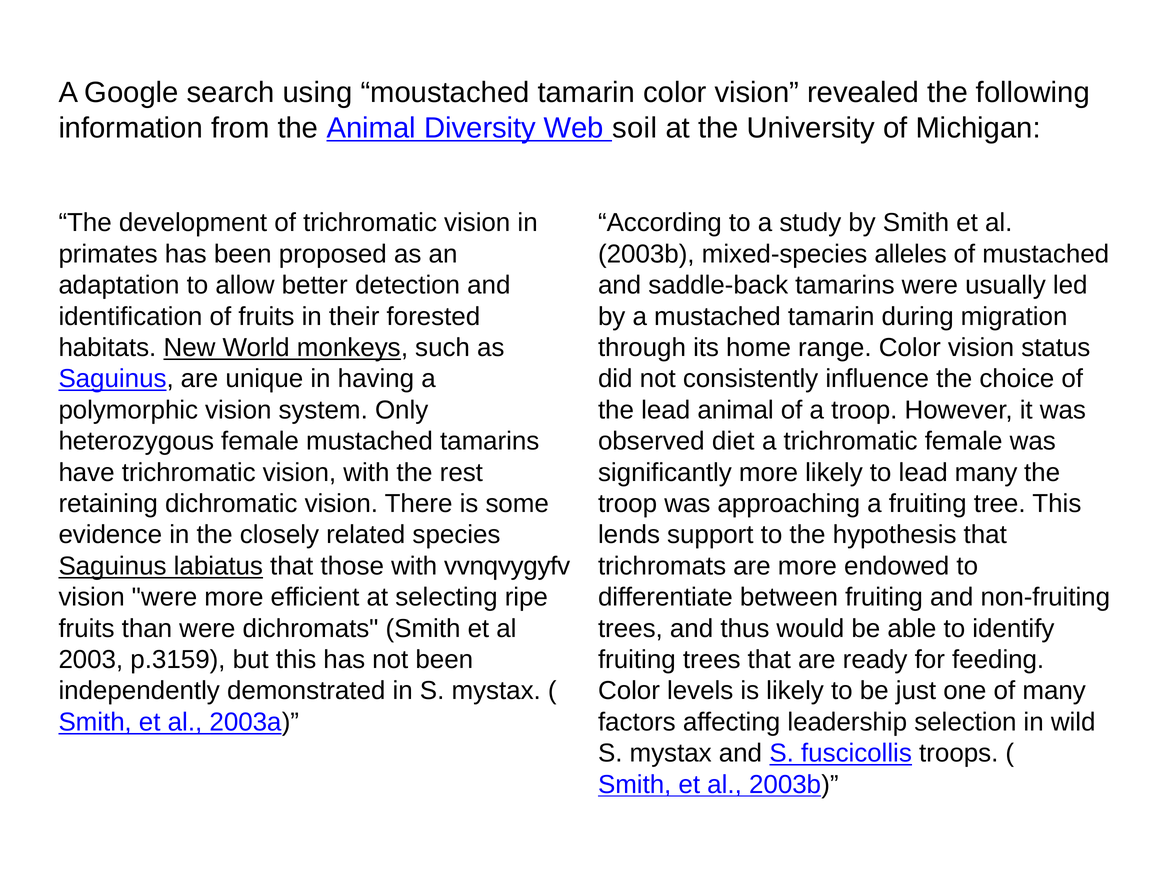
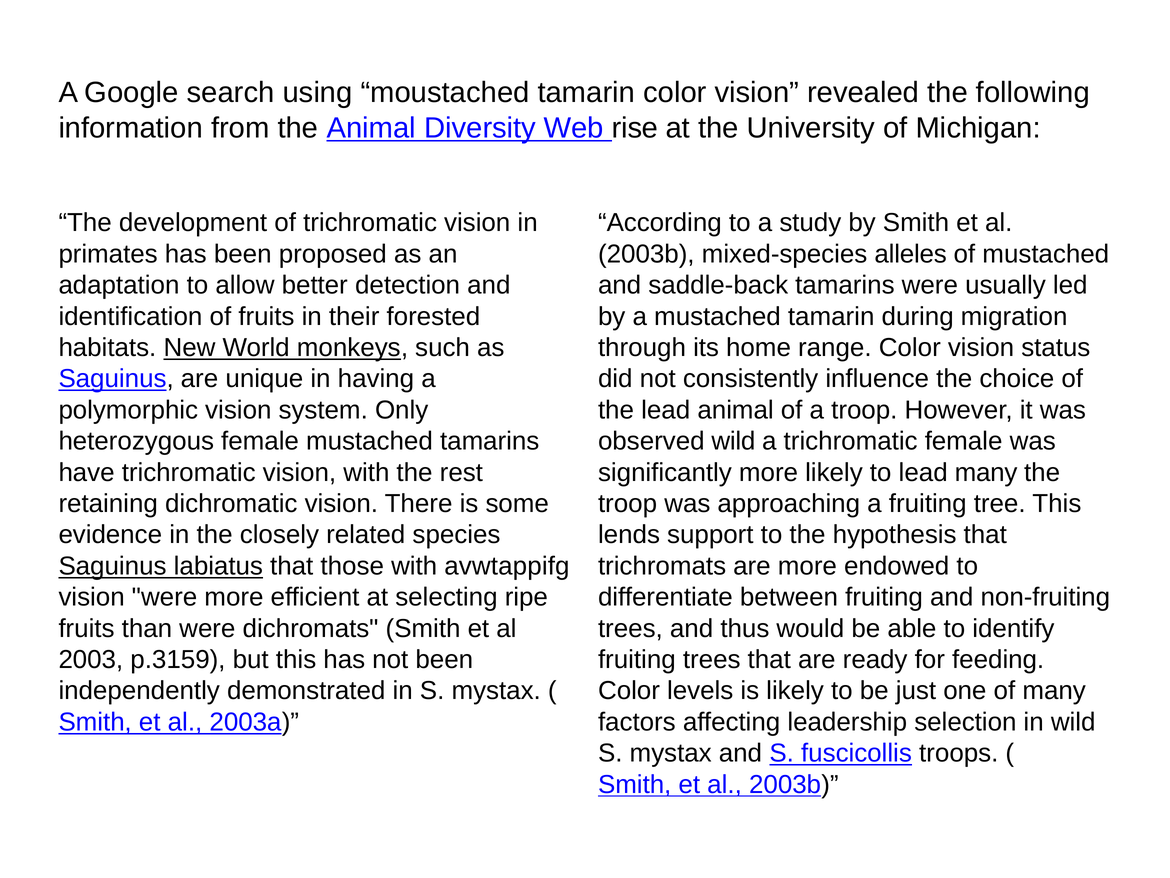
soil: soil -> rise
observed diet: diet -> wild
vvnqvygyfv: vvnqvygyfv -> avwtappifg
